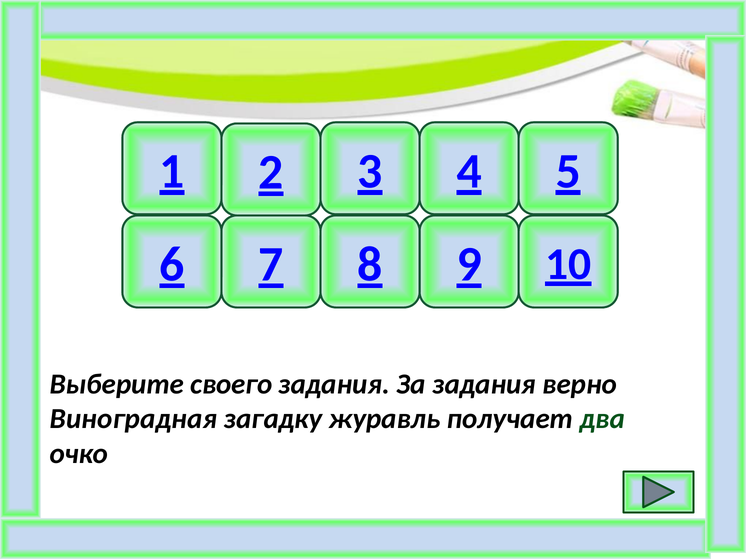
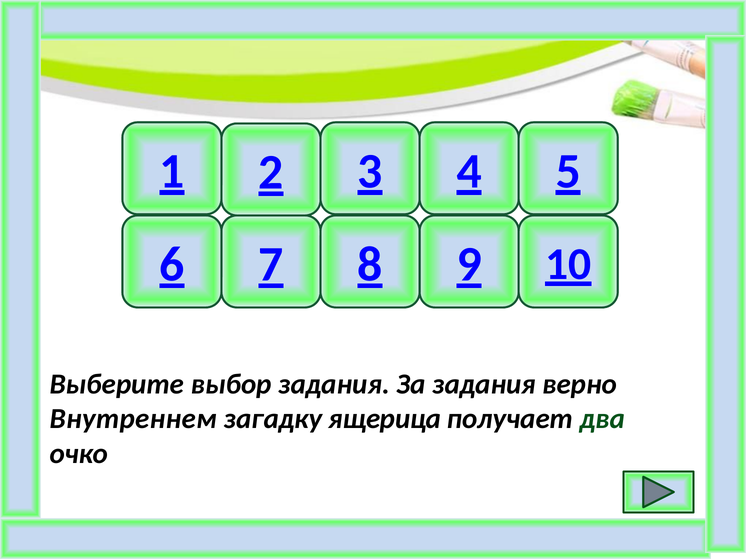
своего: своего -> выбор
Виноградная: Виноградная -> Внутреннем
журавль: журавль -> ящерица
